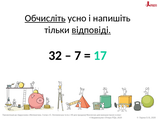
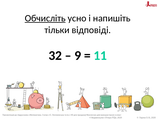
відповіді underline: present -> none
7: 7 -> 9
17: 17 -> 11
